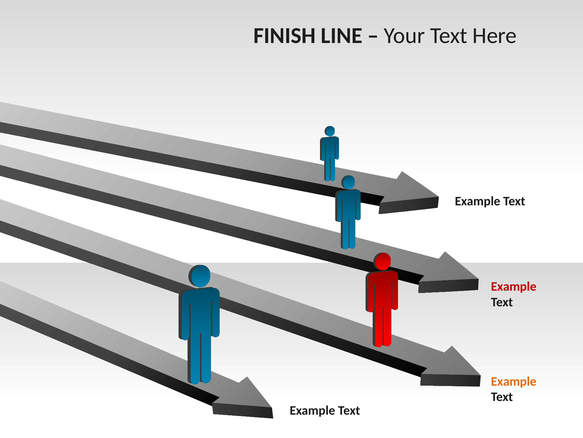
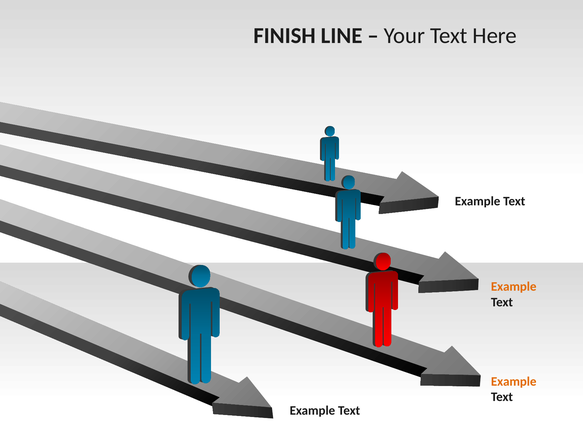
Example at (514, 286) colour: red -> orange
